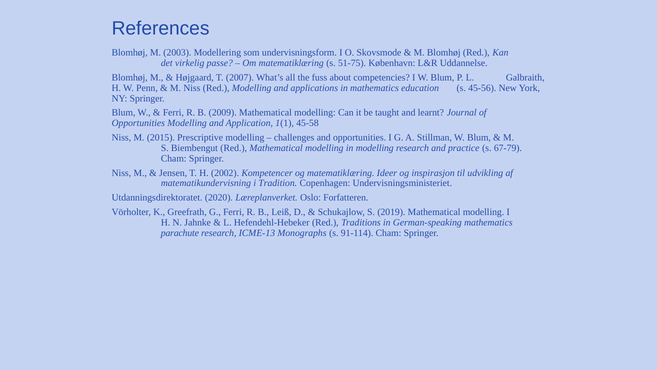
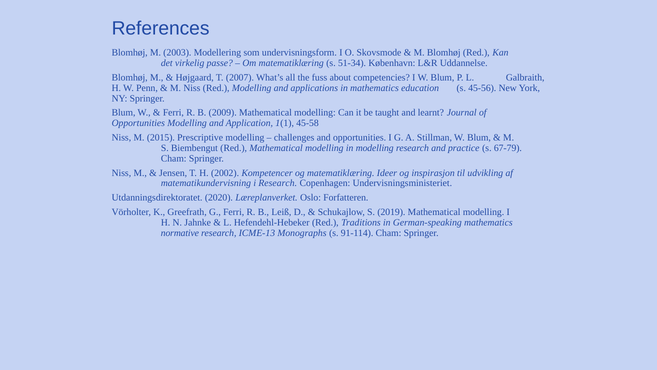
51-75: 51-75 -> 51-34
i Tradition: Tradition -> Research
parachute: parachute -> normative
